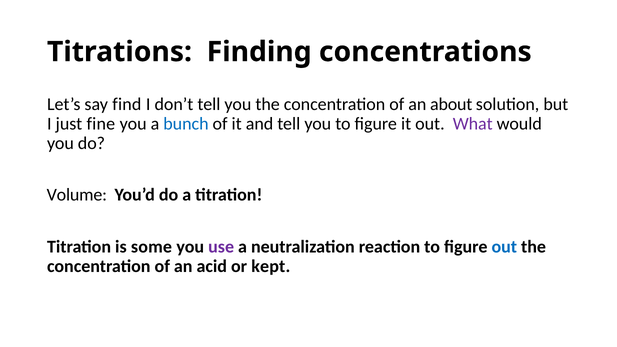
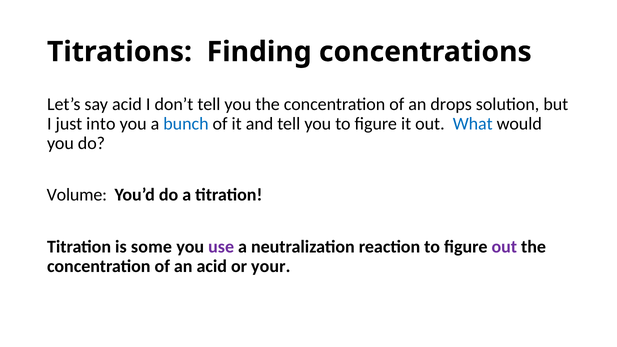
say find: find -> acid
about: about -> drops
fine: fine -> into
What colour: purple -> blue
out at (504, 247) colour: blue -> purple
kept: kept -> your
